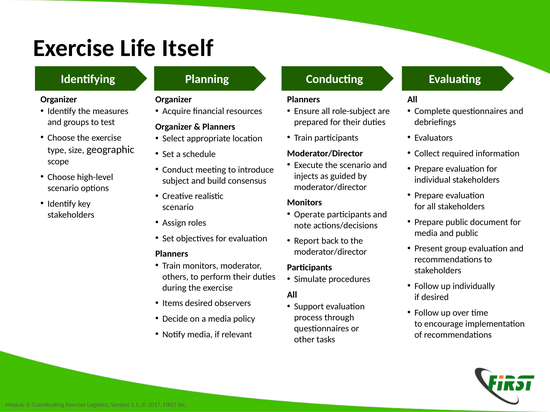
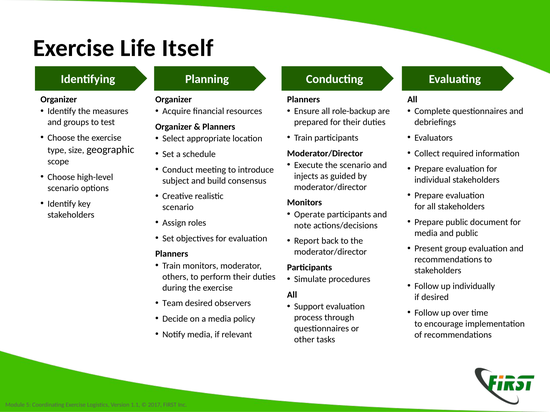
role-subject: role-subject -> role-backup
Items: Items -> Team
